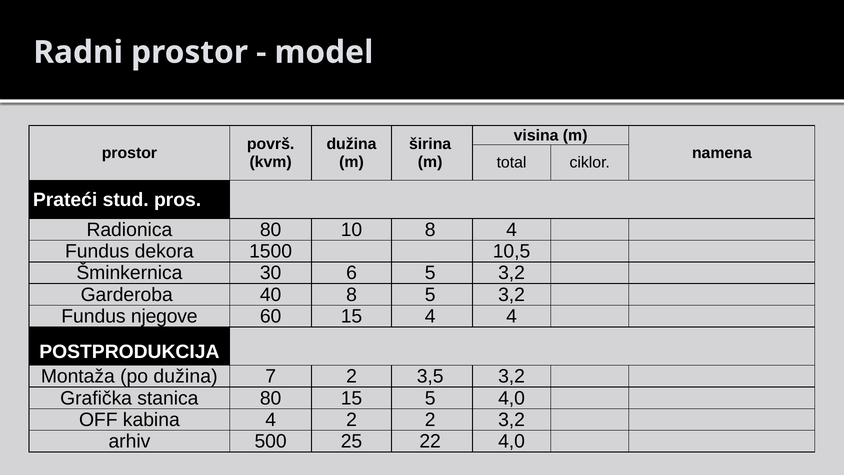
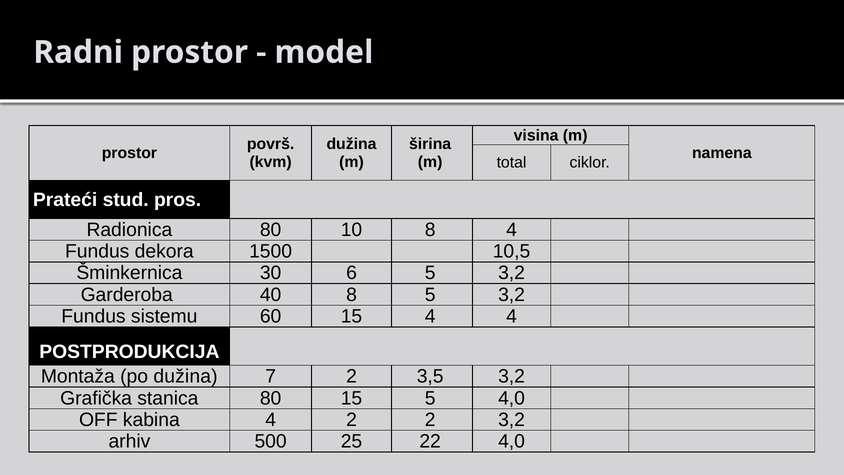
njegove: njegove -> sistemu
